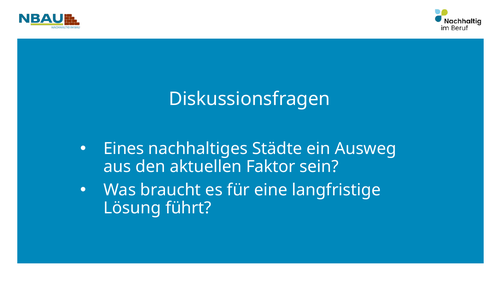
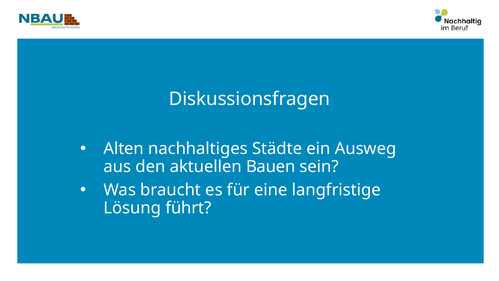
Eines: Eines -> Alten
Faktor: Faktor -> Bauen
